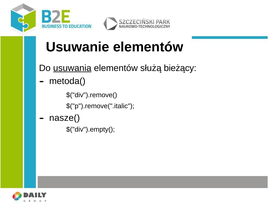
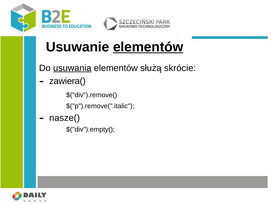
elementów at (148, 47) underline: none -> present
bieżący: bieżący -> skrócie
metoda(: metoda( -> zawiera(
